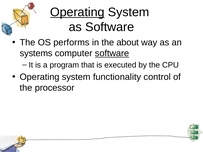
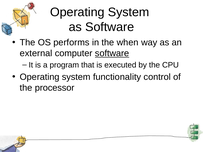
Operating at (77, 12) underline: present -> none
about: about -> when
systems: systems -> external
